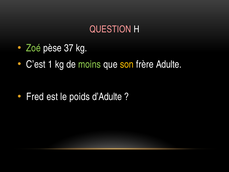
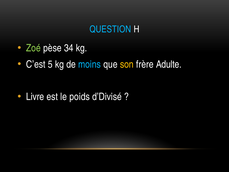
QUESTION colour: pink -> light blue
37: 37 -> 34
1: 1 -> 5
moins colour: light green -> light blue
Fred: Fred -> Livre
d’Adulte: d’Adulte -> d’Divisé
